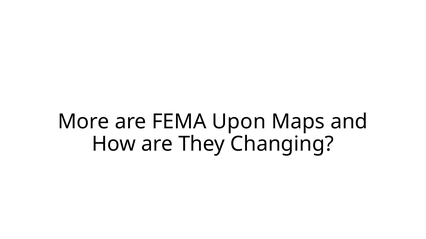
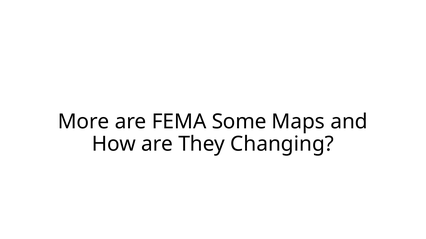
Upon: Upon -> Some
